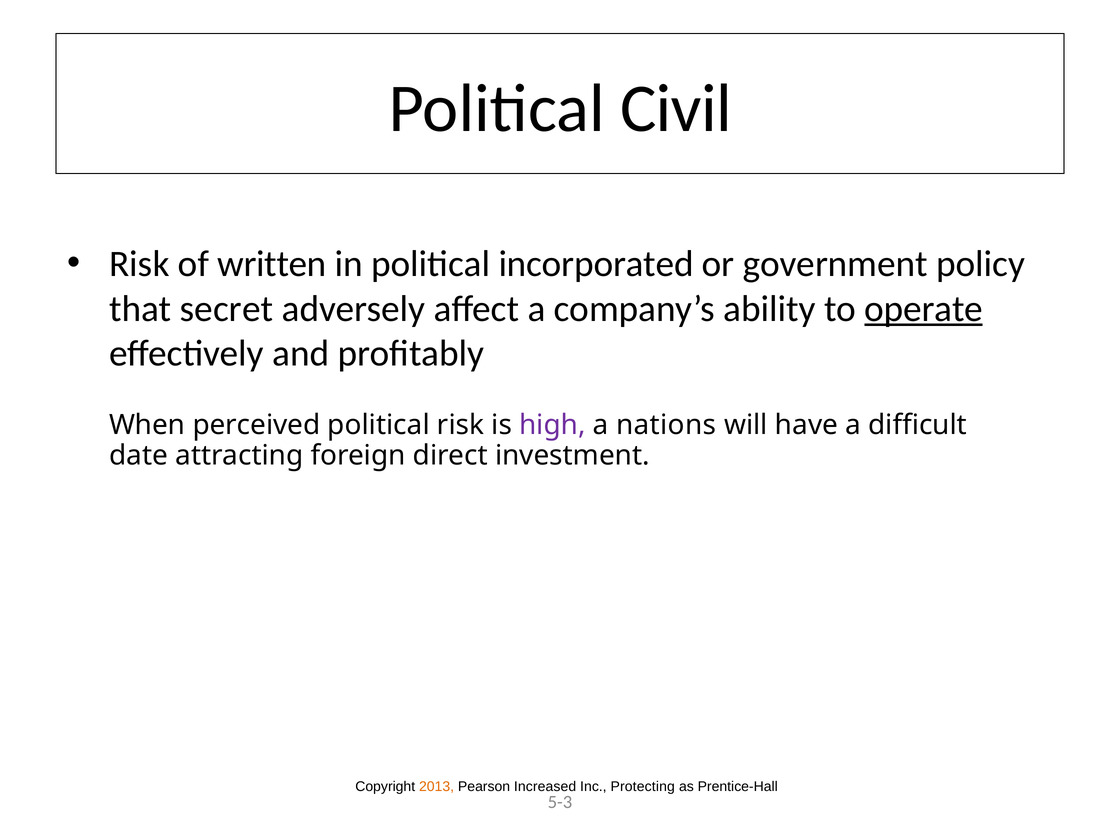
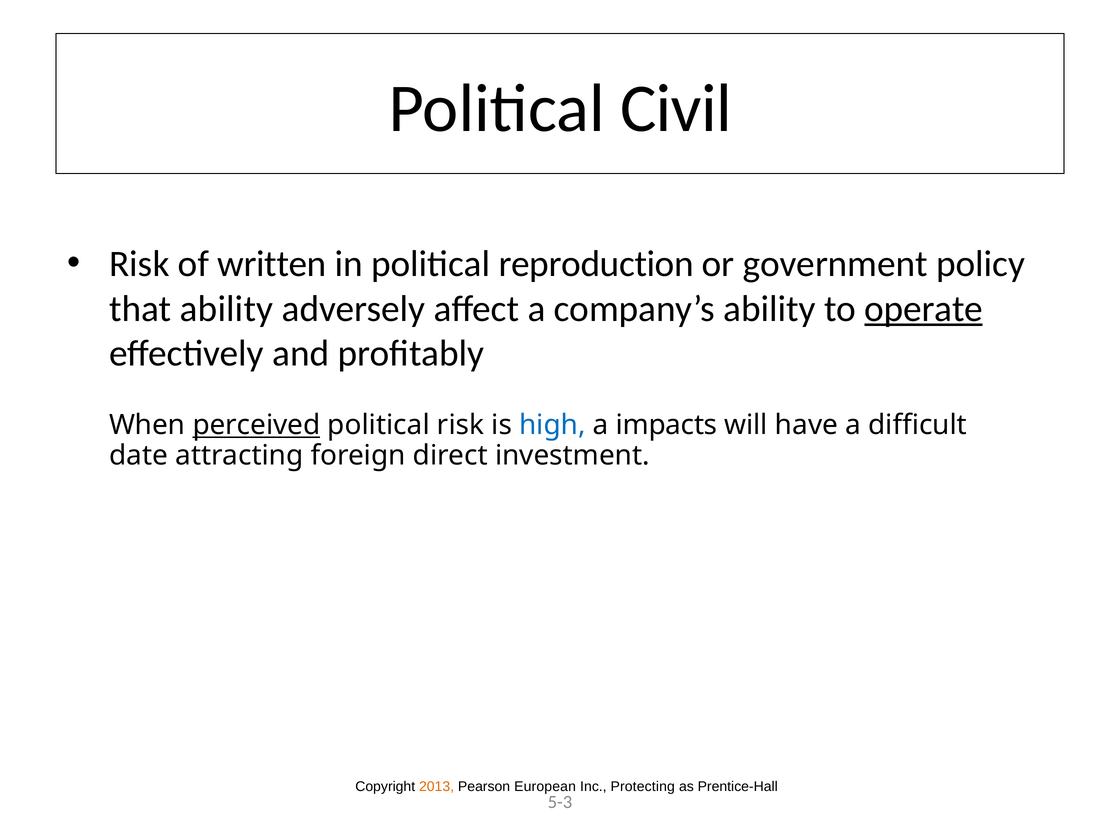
incorporated: incorporated -> reproduction
that secret: secret -> ability
perceived underline: none -> present
high colour: purple -> blue
nations: nations -> impacts
Increased: Increased -> European
